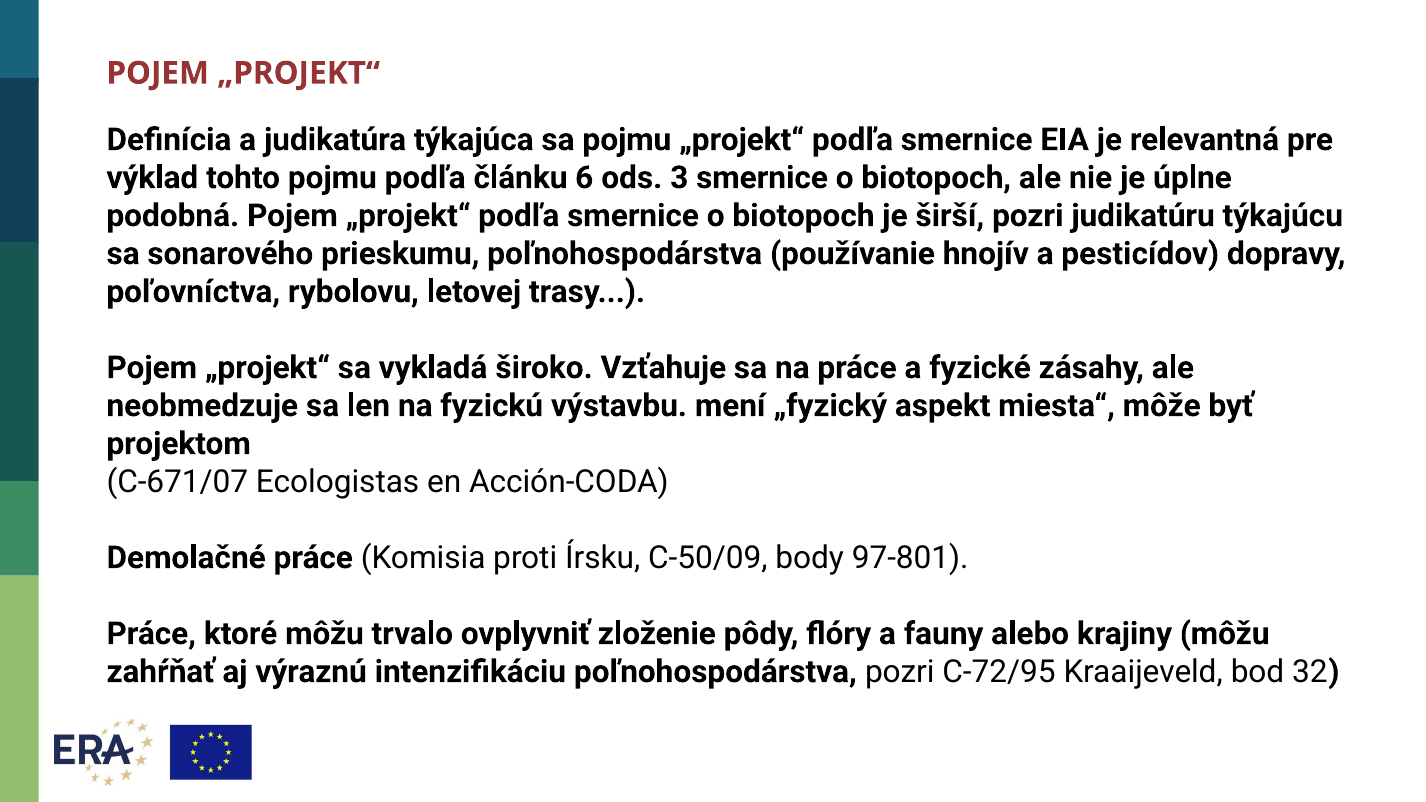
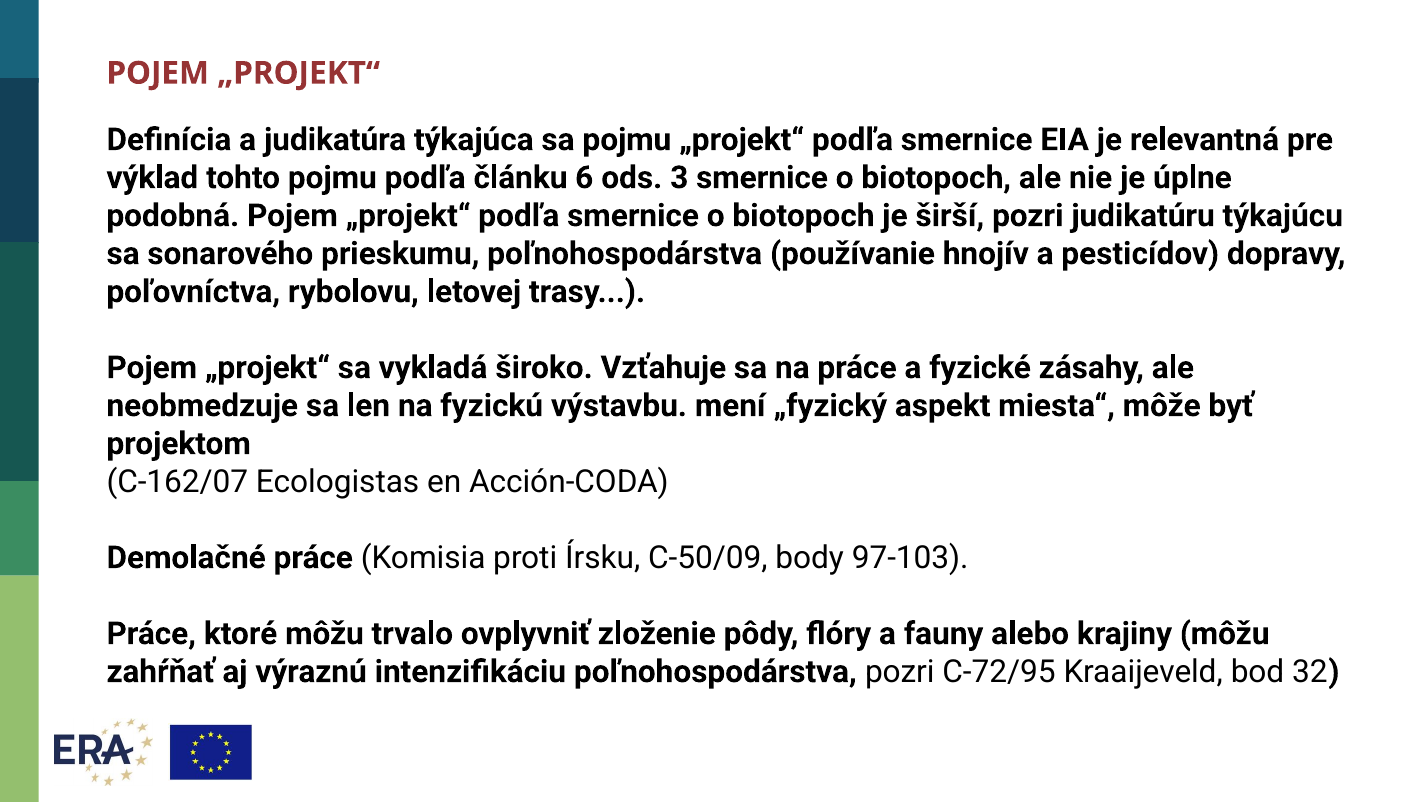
C-671/07: C-671/07 -> C-162/07
97-801: 97-801 -> 97-103
